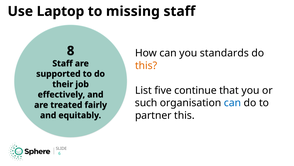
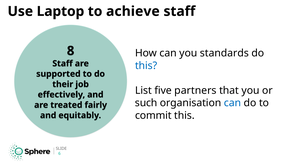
missing: missing -> achieve
this at (146, 65) colour: orange -> blue
continue: continue -> partners
partner: partner -> commit
